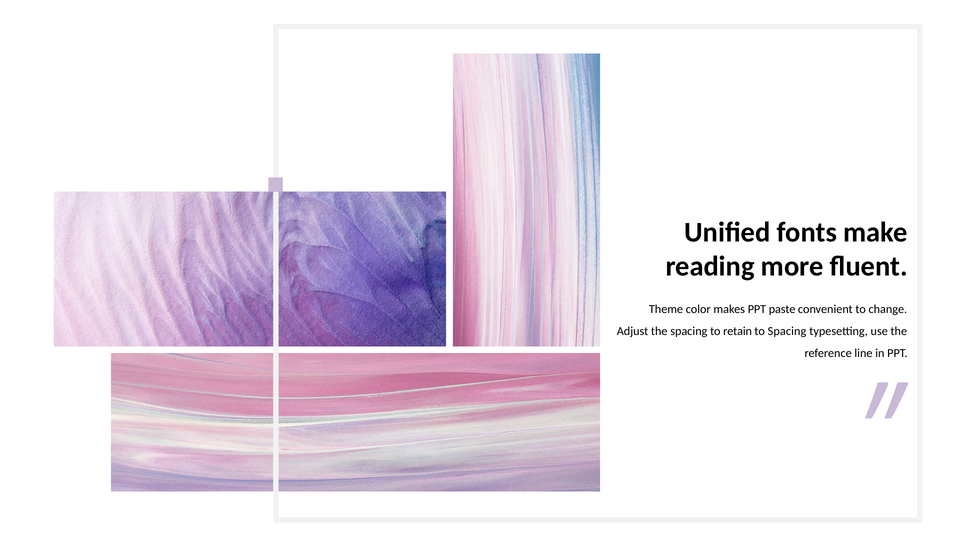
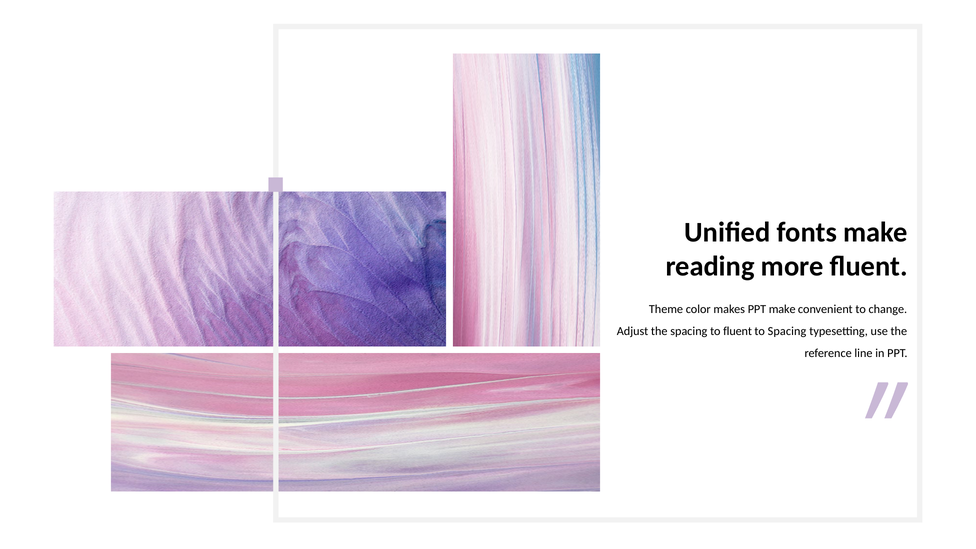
PPT paste: paste -> make
to retain: retain -> fluent
